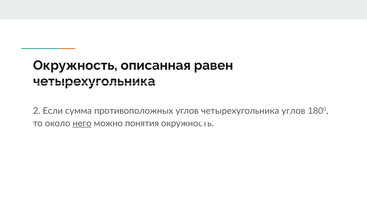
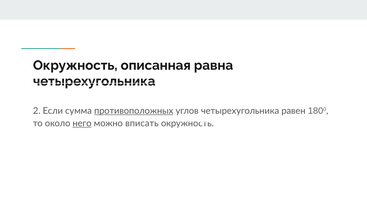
равен: равен -> равна
противоположных underline: none -> present
четырехугольника углов: углов -> равен
понятия: понятия -> вписать
